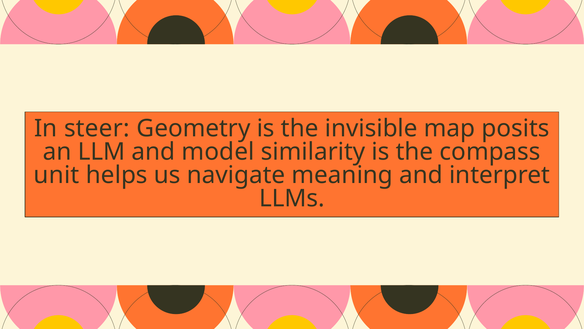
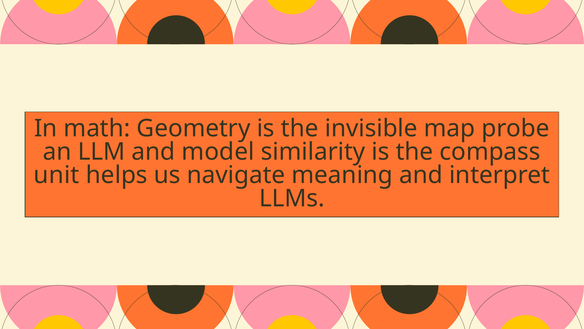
steer: steer -> math
posits: posits -> probe
